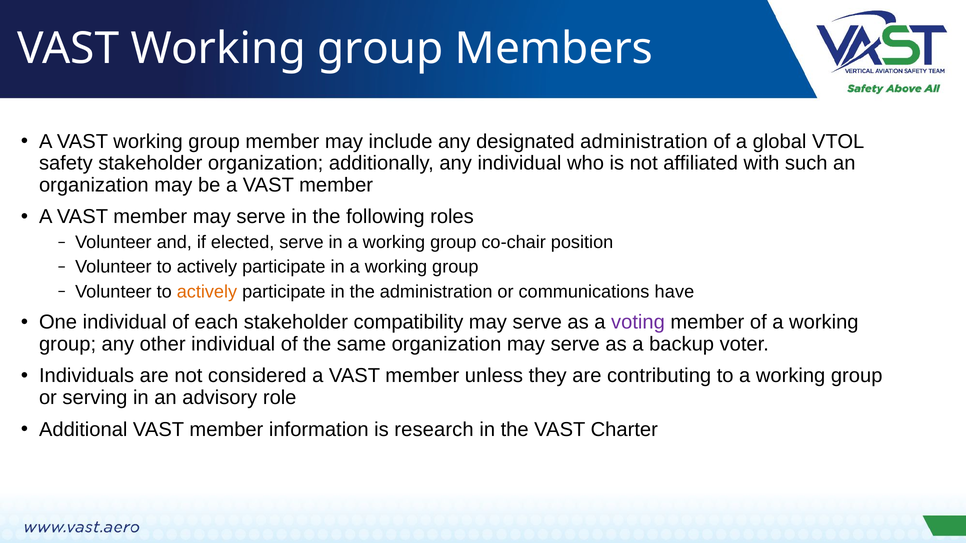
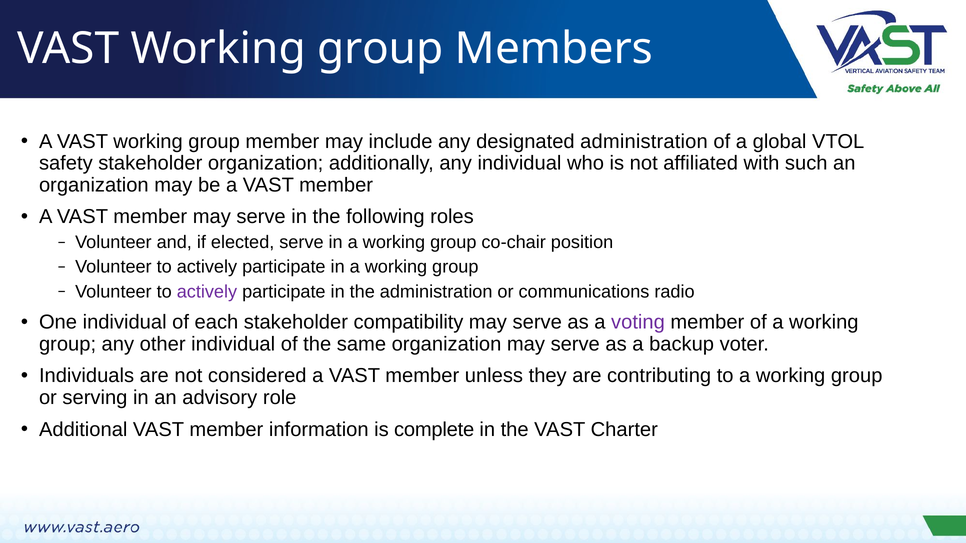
actively at (207, 292) colour: orange -> purple
have: have -> radio
research: research -> complete
